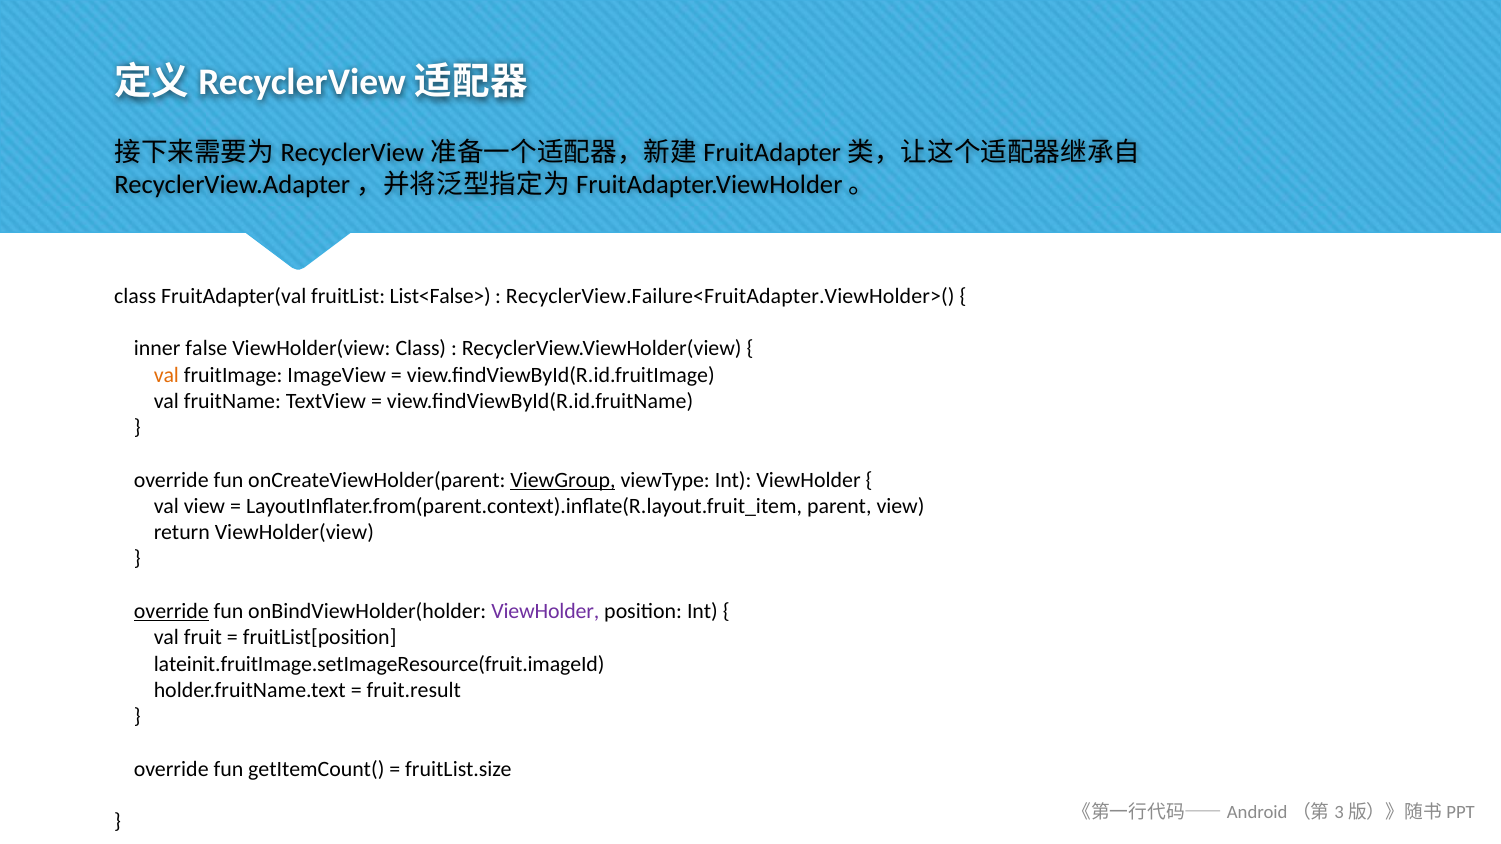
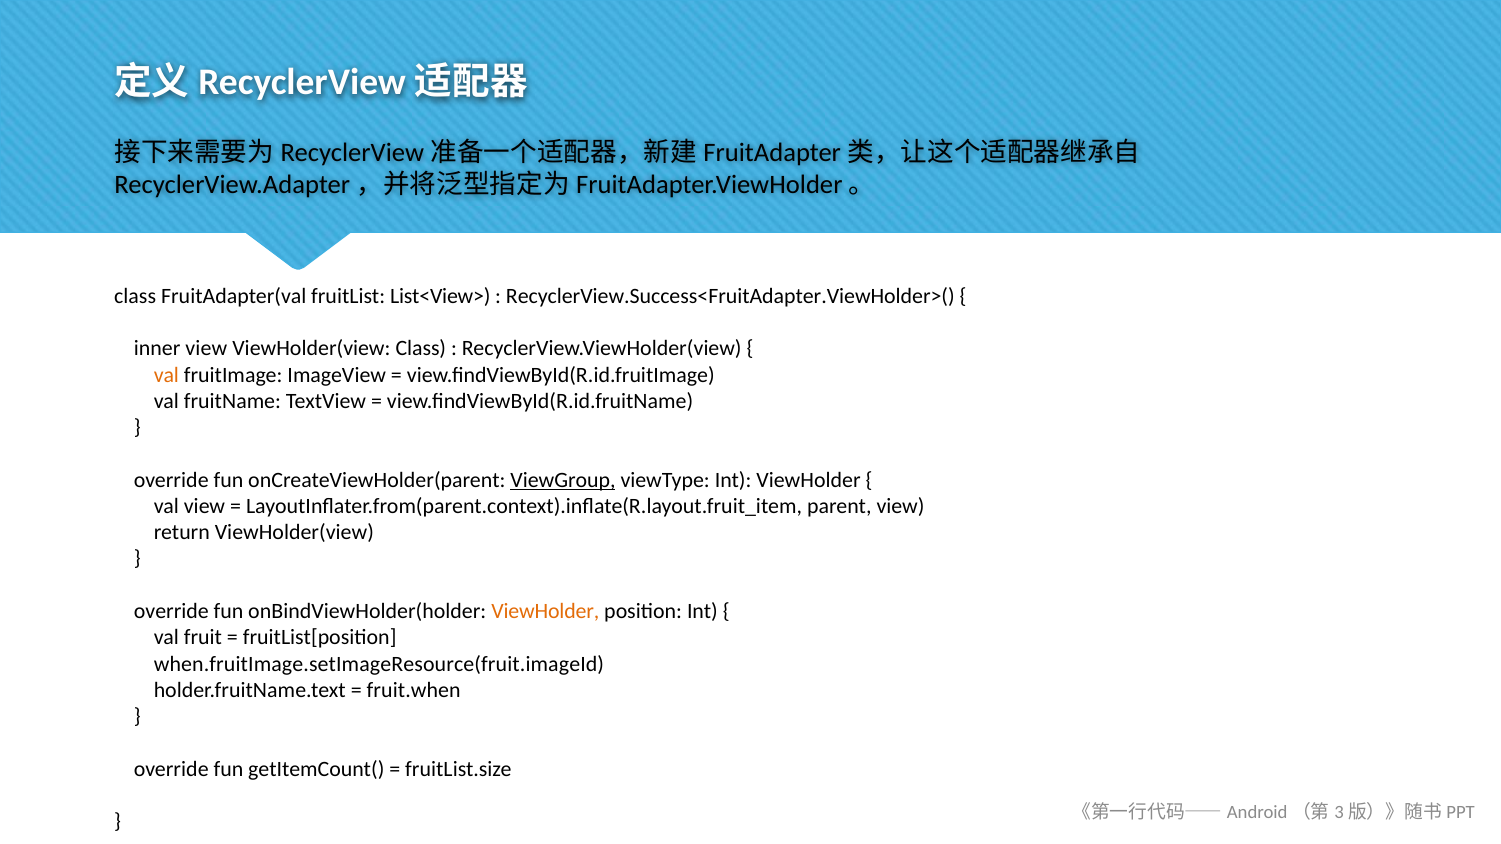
List<False>: List<False> -> List<View>
RecyclerView.Failure<FruitAdapter.ViewHolder>(: RecyclerView.Failure<FruitAdapter.ViewHolder>( -> RecyclerView.Success<FruitAdapter.ViewHolder>(
inner false: false -> view
override at (171, 612) underline: present -> none
ViewHolder at (545, 612) colour: purple -> orange
lateinit.fruitImage.setImageResource(fruit.imageId: lateinit.fruitImage.setImageResource(fruit.imageId -> when.fruitImage.setImageResource(fruit.imageId
fruit.result: fruit.result -> fruit.when
